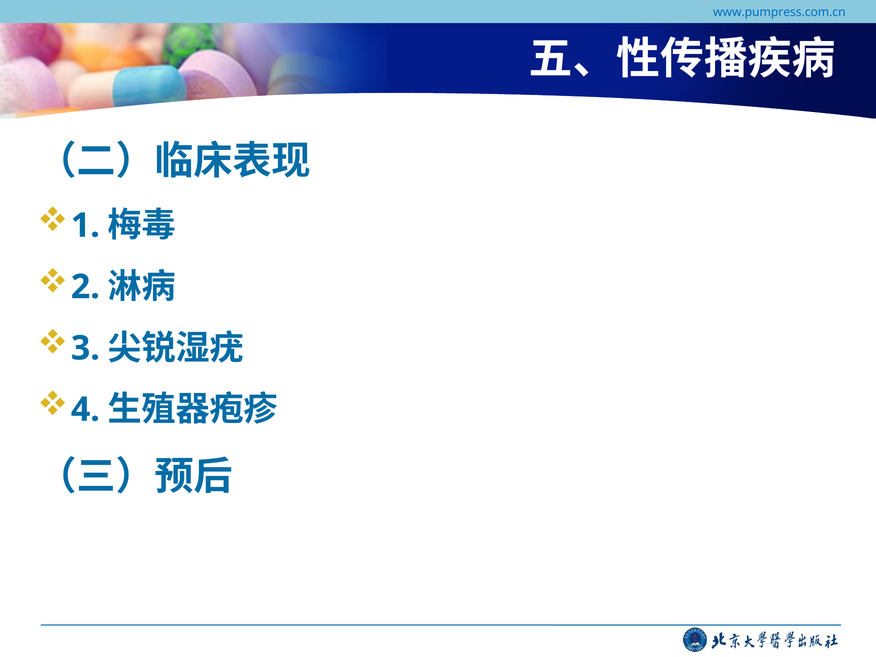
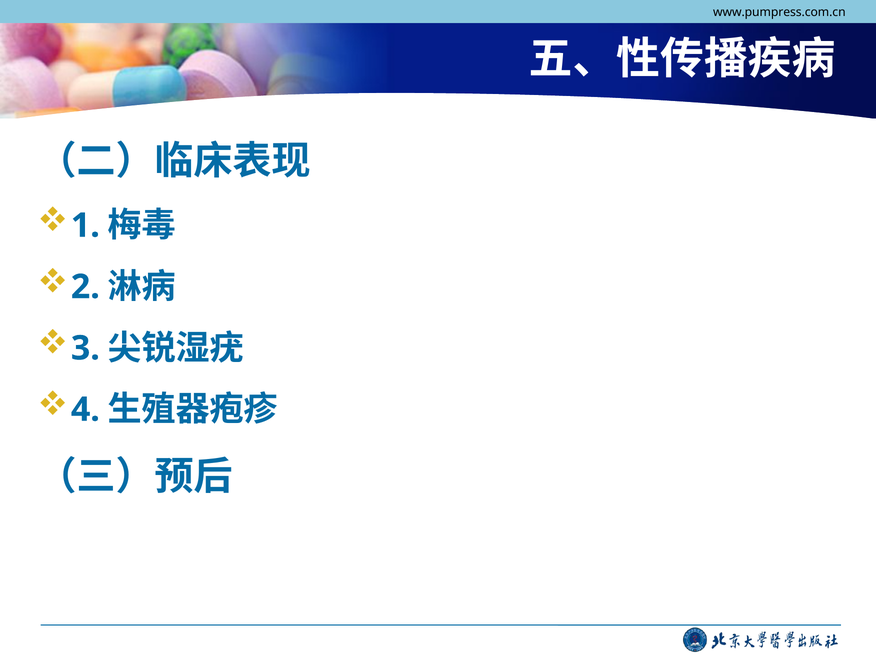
www.pumpress.com.cn colour: blue -> black
